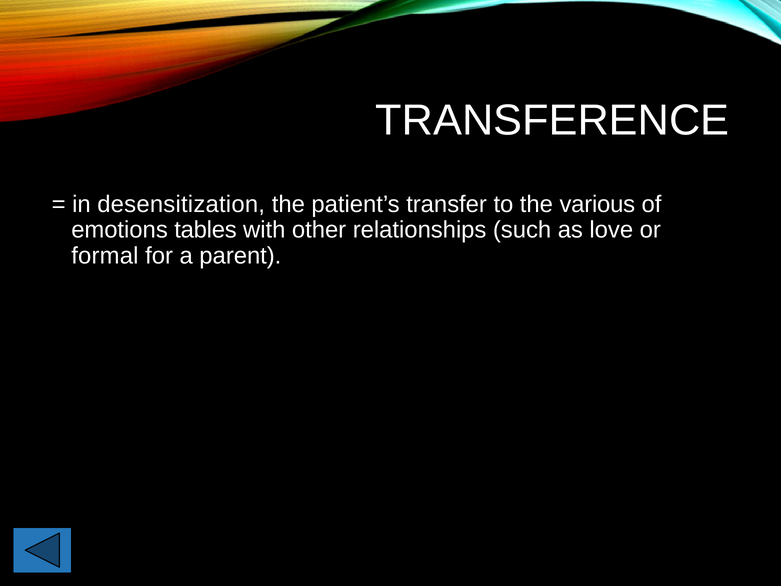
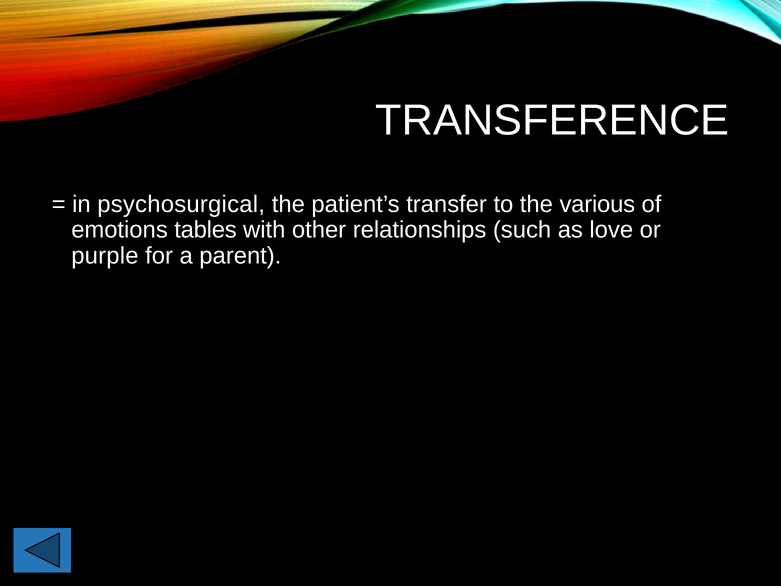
desensitization: desensitization -> psychosurgical
formal: formal -> purple
